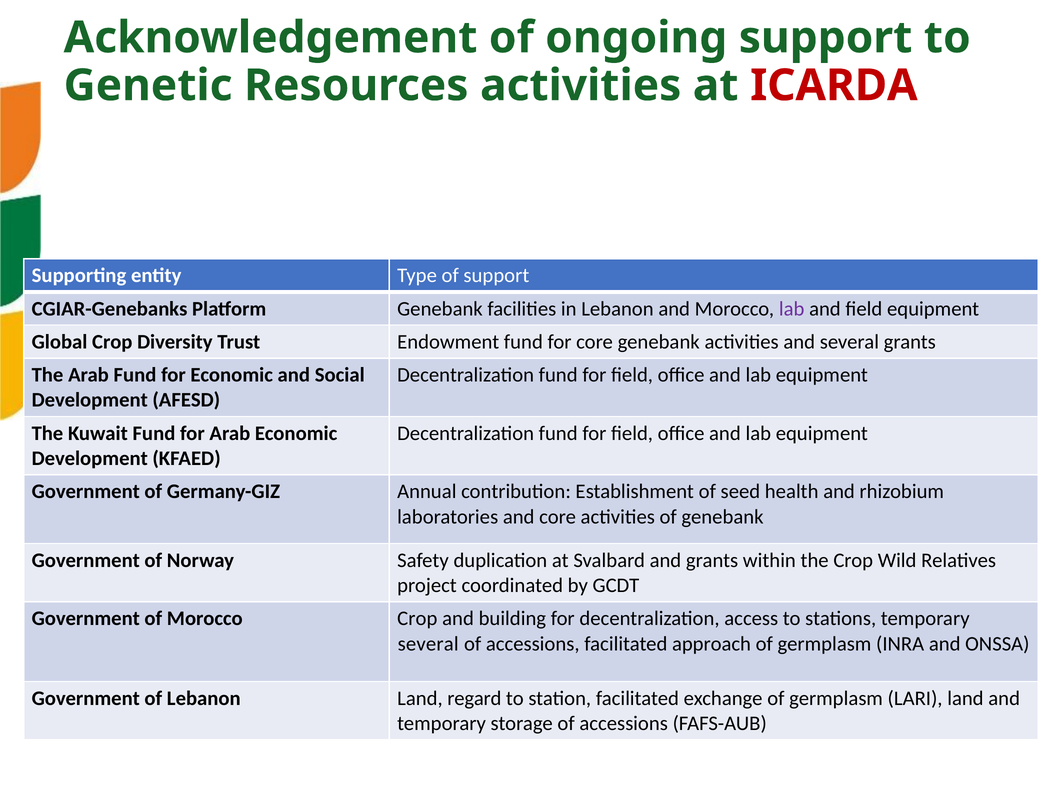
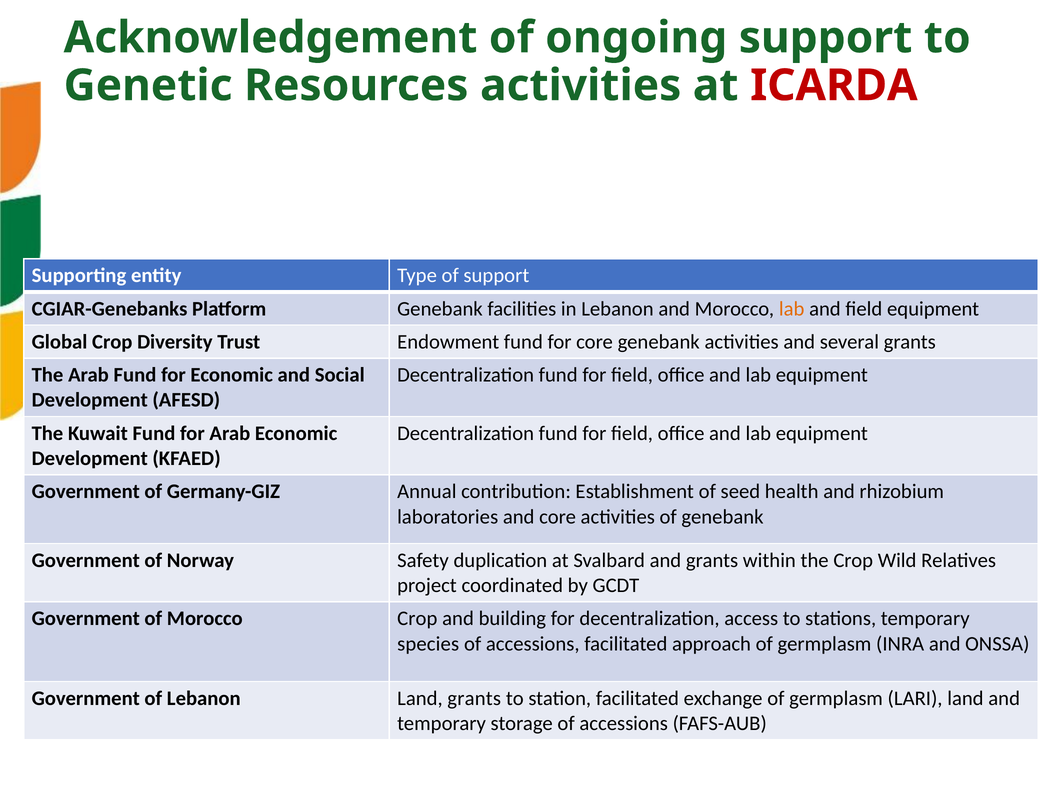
lab at (792, 309) colour: purple -> orange
several at (428, 644): several -> species
Land regard: regard -> grants
